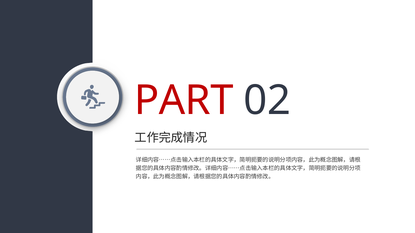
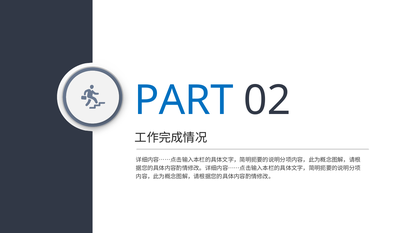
PART colour: red -> blue
